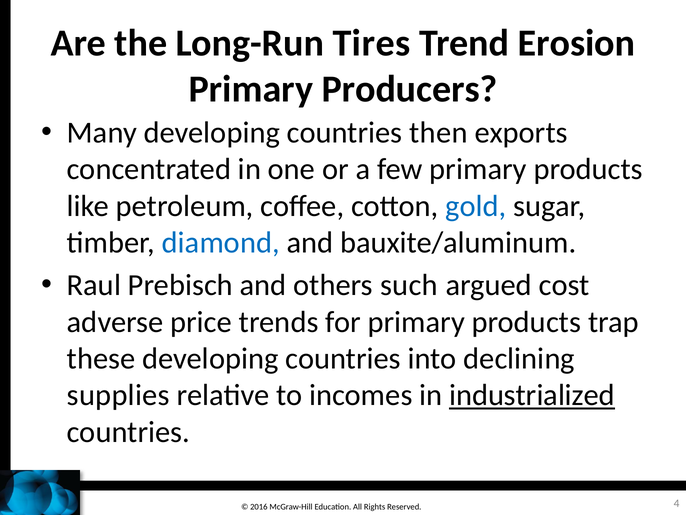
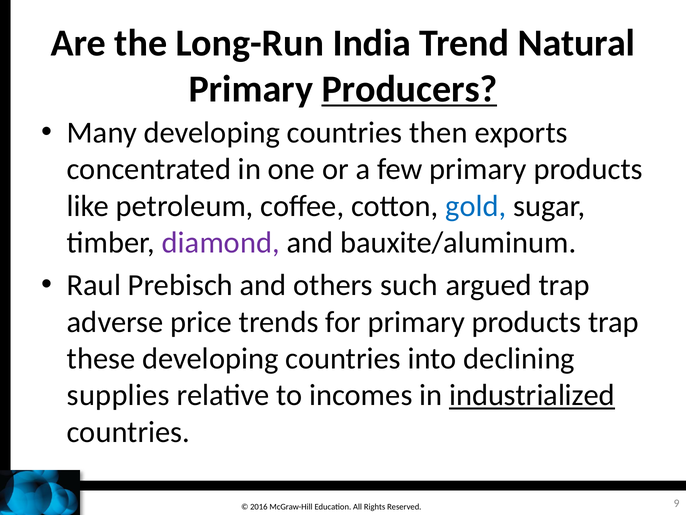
Tires: Tires -> India
Erosion: Erosion -> Natural
Producers underline: none -> present
diamond colour: blue -> purple
argued cost: cost -> trap
4: 4 -> 9
